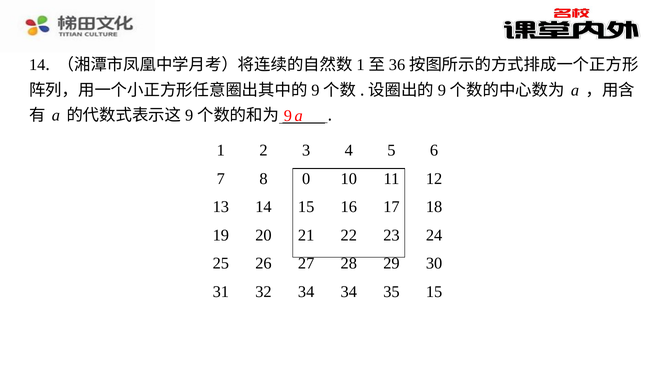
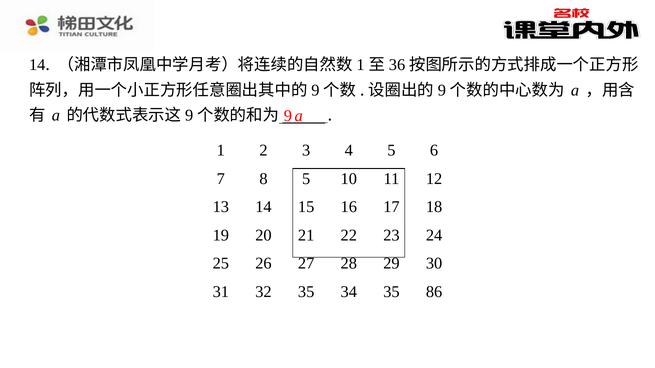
8 0: 0 -> 5
32 34: 34 -> 35
35 15: 15 -> 86
